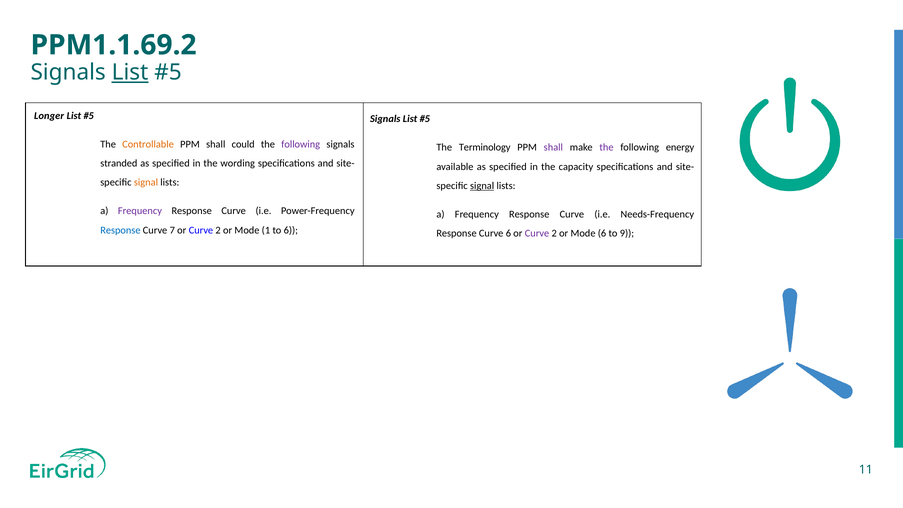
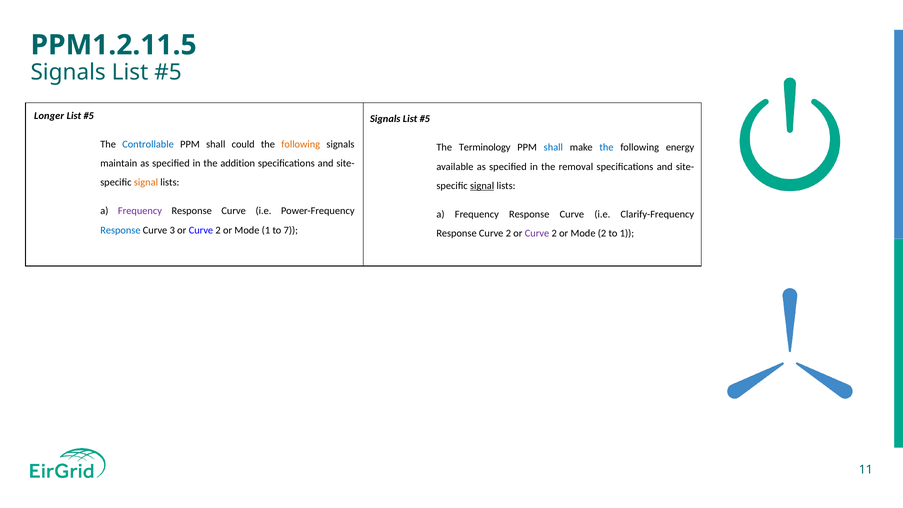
PPM1.1.69.2: PPM1.1.69.2 -> PPM1.2.11.5
List at (130, 73) underline: present -> none
Controllable colour: orange -> blue
following at (301, 144) colour: purple -> orange
shall at (553, 148) colour: purple -> blue
the at (606, 148) colour: purple -> blue
stranded: stranded -> maintain
wording: wording -> addition
capacity: capacity -> removal
Needs-Frequency: Needs-Frequency -> Clarify-Frequency
7: 7 -> 3
to 6: 6 -> 7
Response Curve 6: 6 -> 2
Mode 6: 6 -> 2
to 9: 9 -> 1
